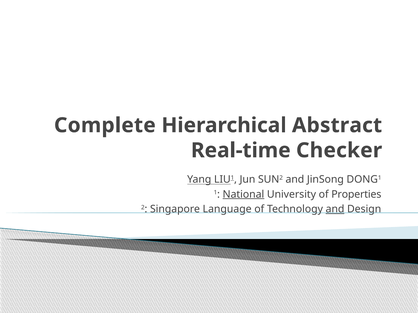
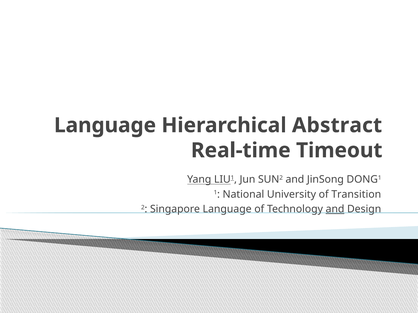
Complete at (105, 126): Complete -> Language
Checker: Checker -> Timeout
National underline: present -> none
Properties: Properties -> Transition
